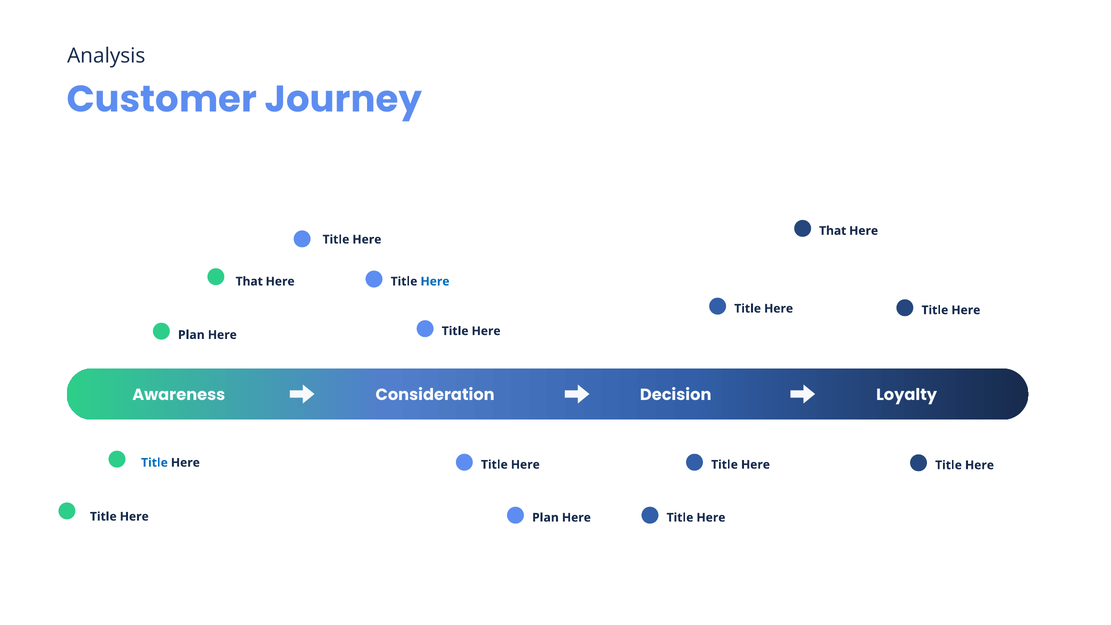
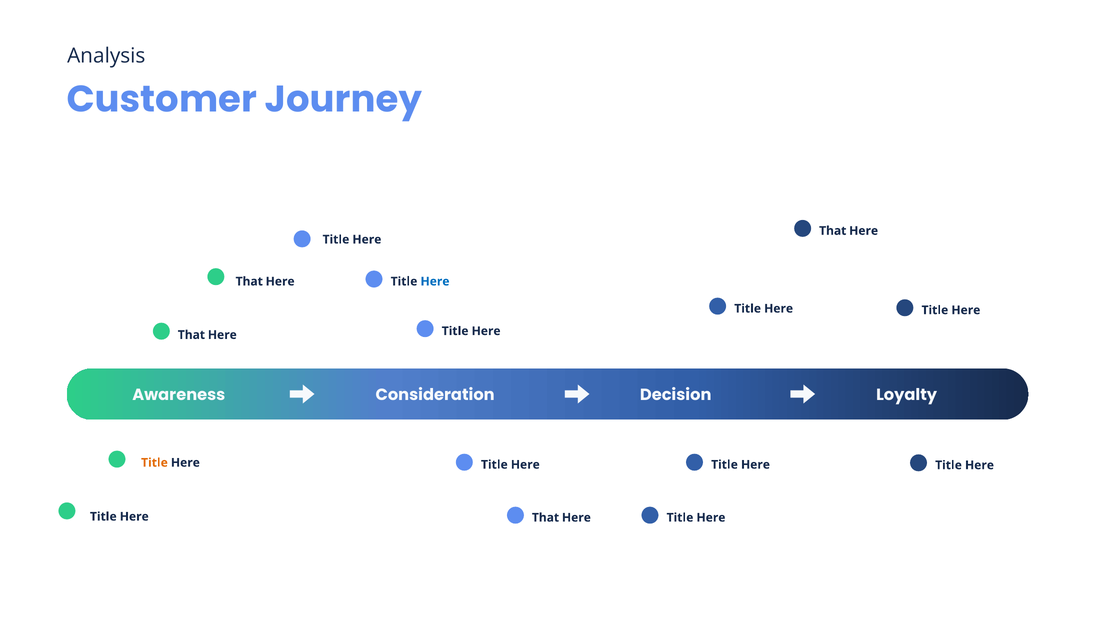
Plan at (191, 335): Plan -> That
Title at (154, 463) colour: blue -> orange
Plan at (545, 518): Plan -> That
